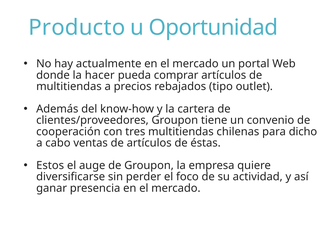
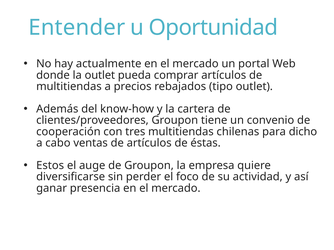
Producto: Producto -> Entender
la hacer: hacer -> outlet
